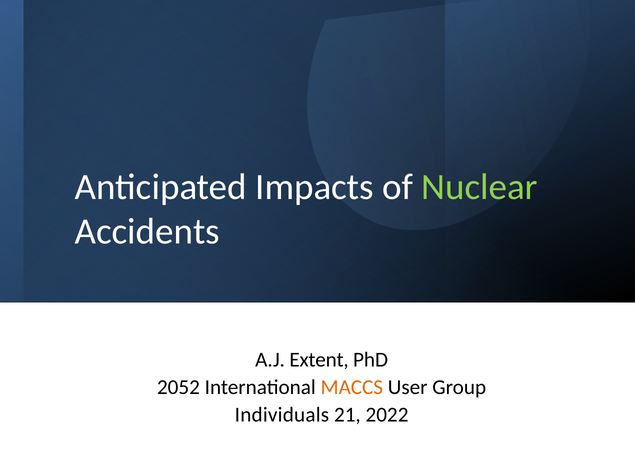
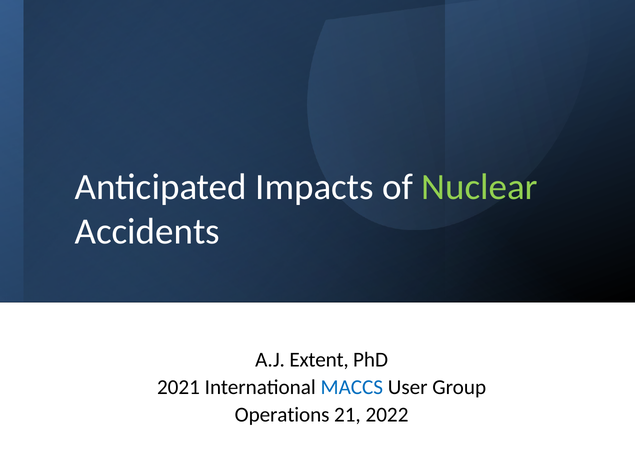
2052: 2052 -> 2021
MACCS colour: orange -> blue
Individuals: Individuals -> Operations
